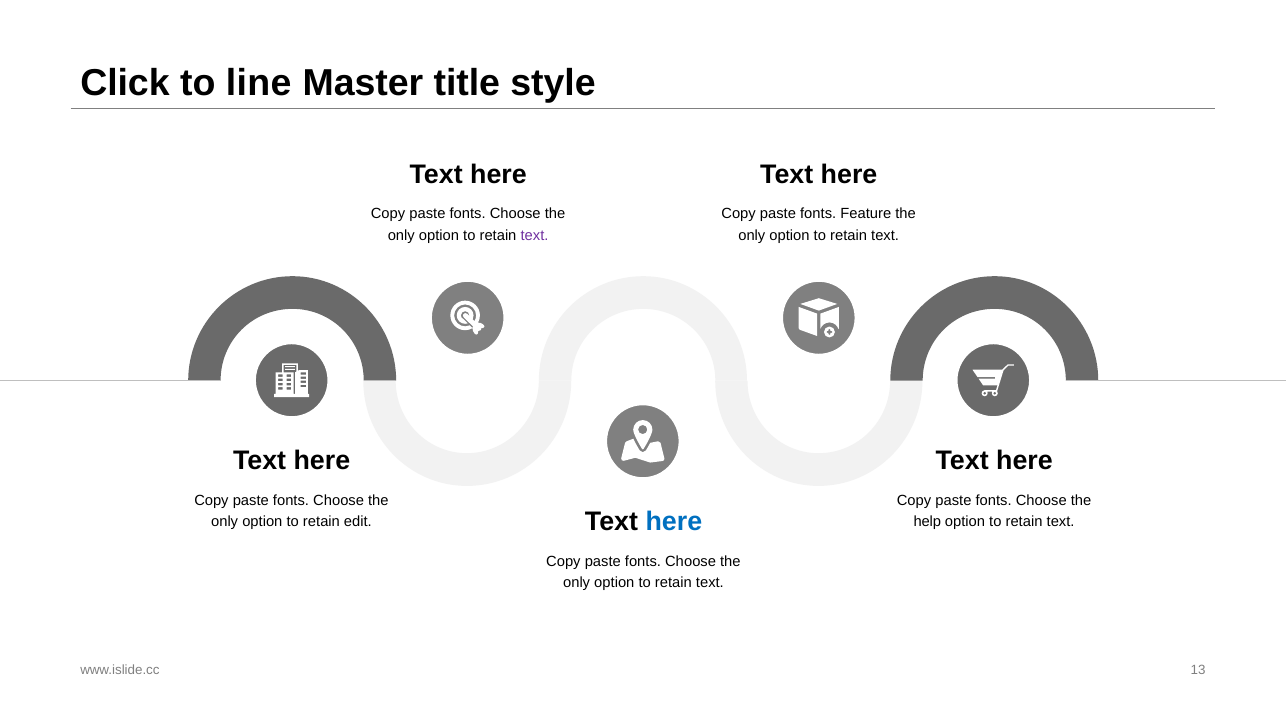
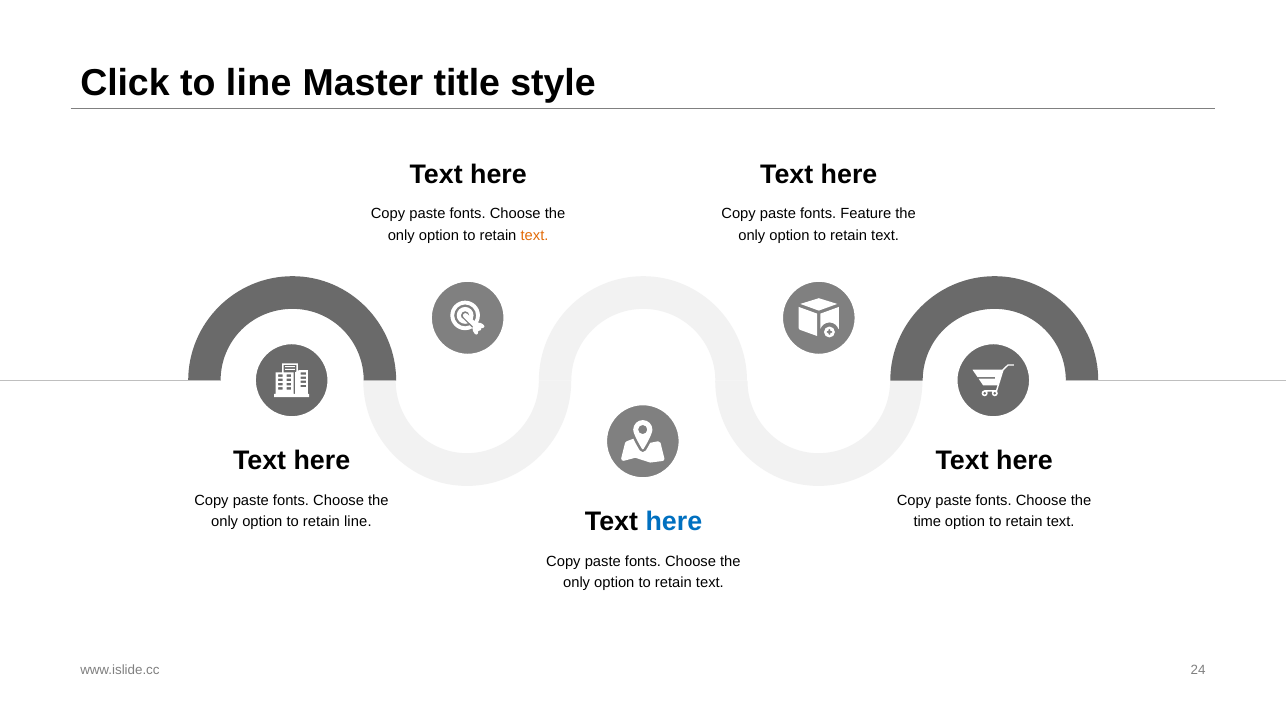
text at (535, 235) colour: purple -> orange
retain edit: edit -> line
help: help -> time
13: 13 -> 24
